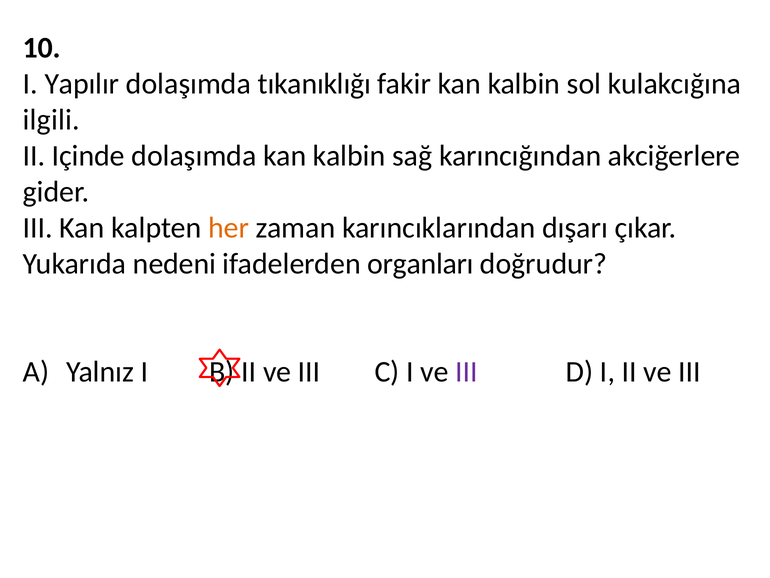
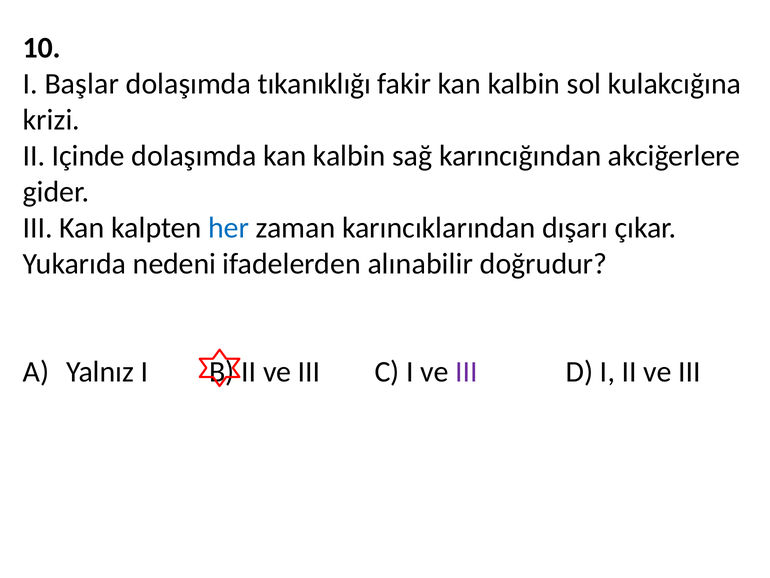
Yapılır: Yapılır -> Başlar
ilgili: ilgili -> krizi
her colour: orange -> blue
organları: organları -> alınabilir
